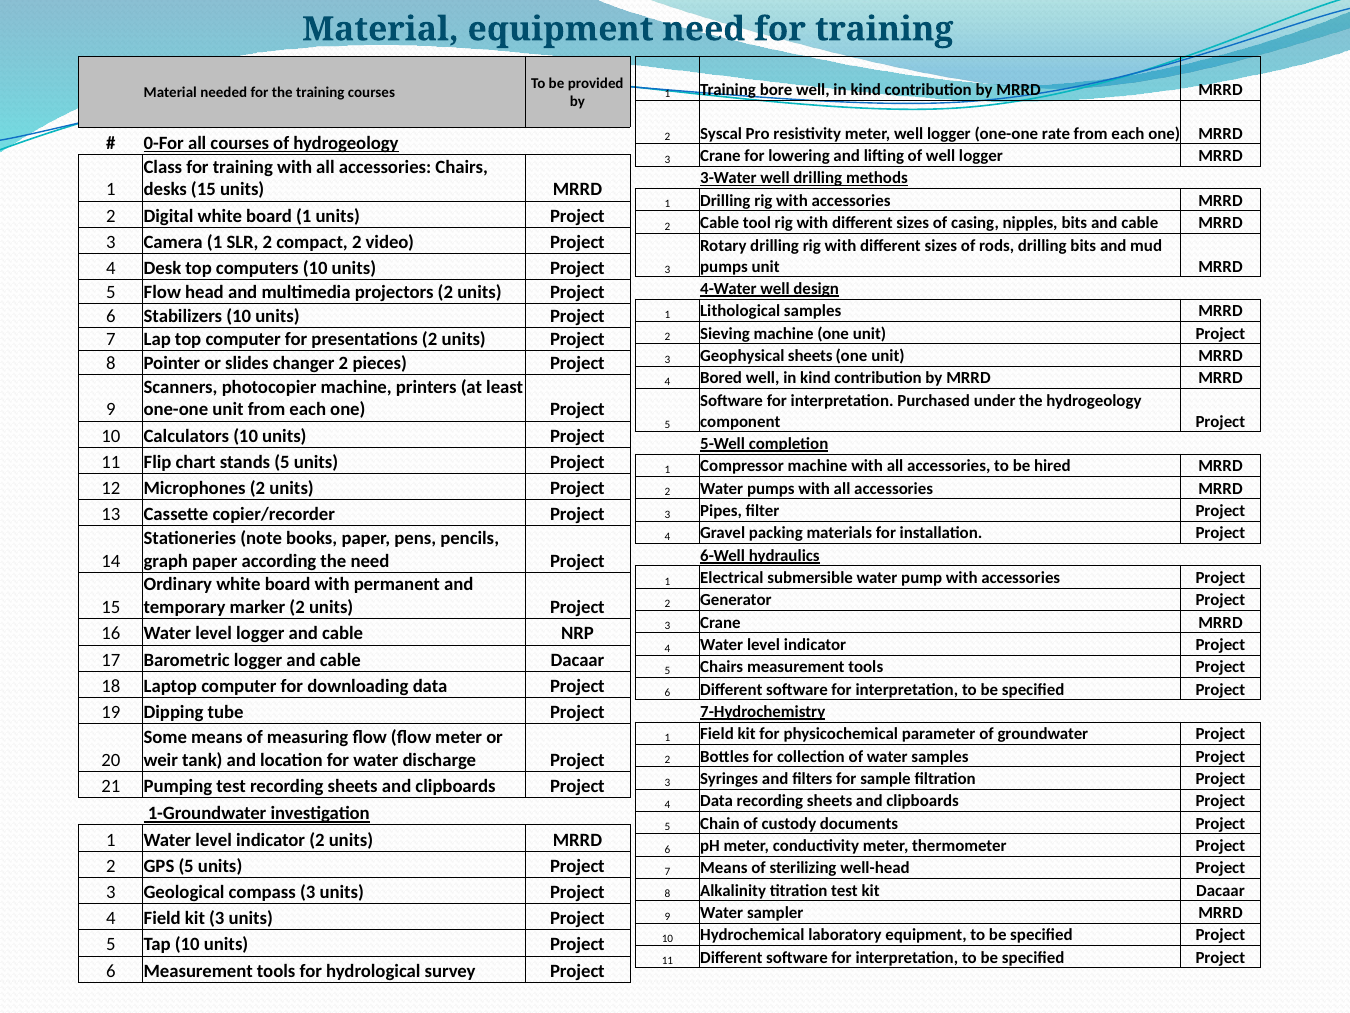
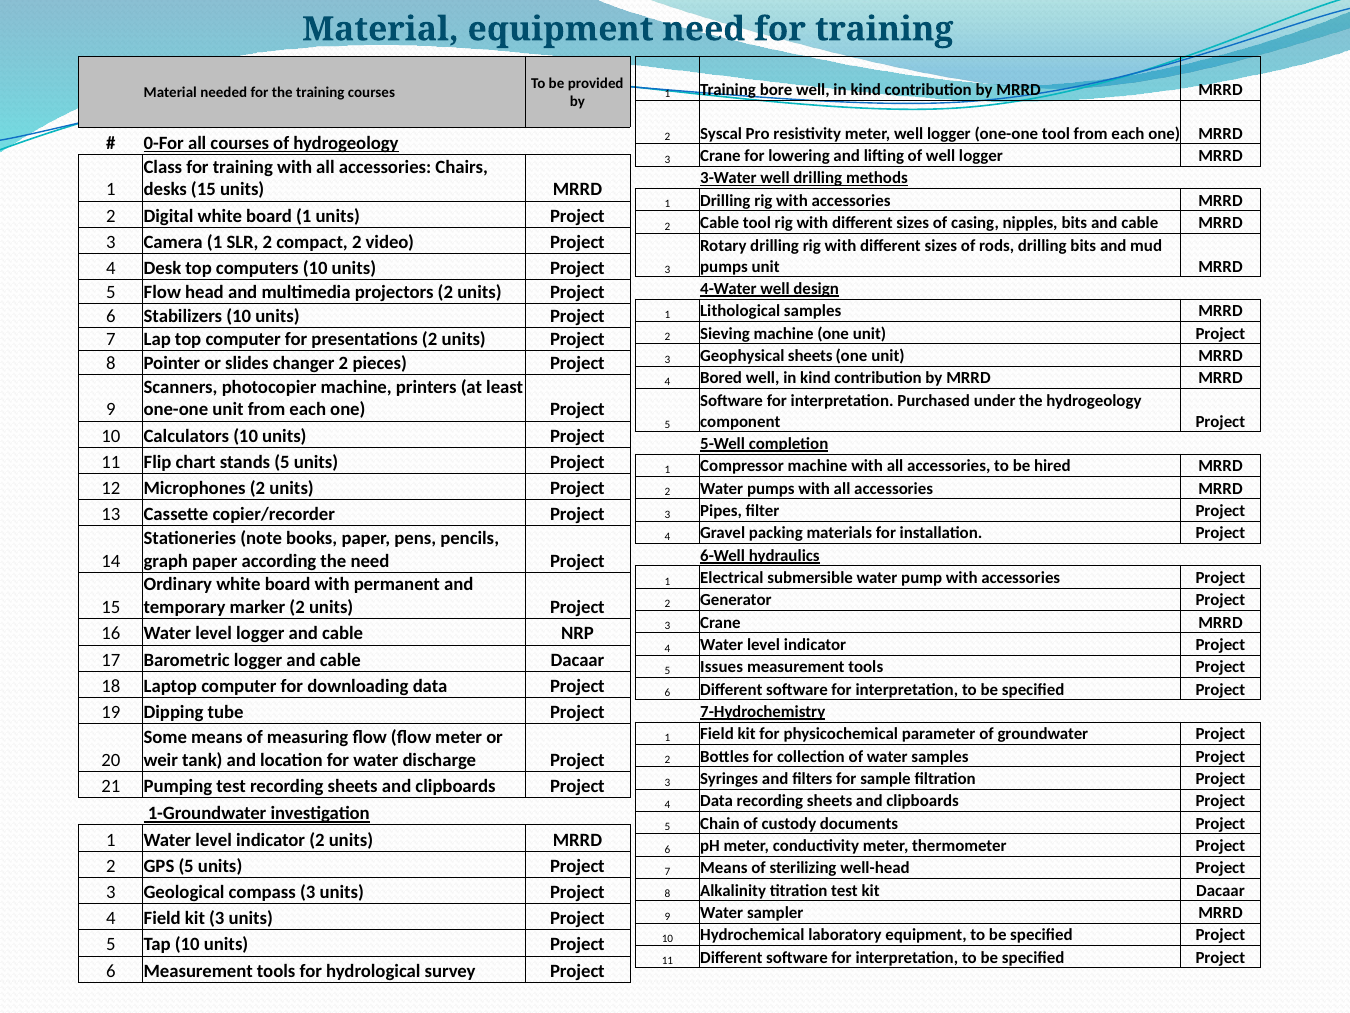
one-one rate: rate -> tool
5 Chairs: Chairs -> Issues
